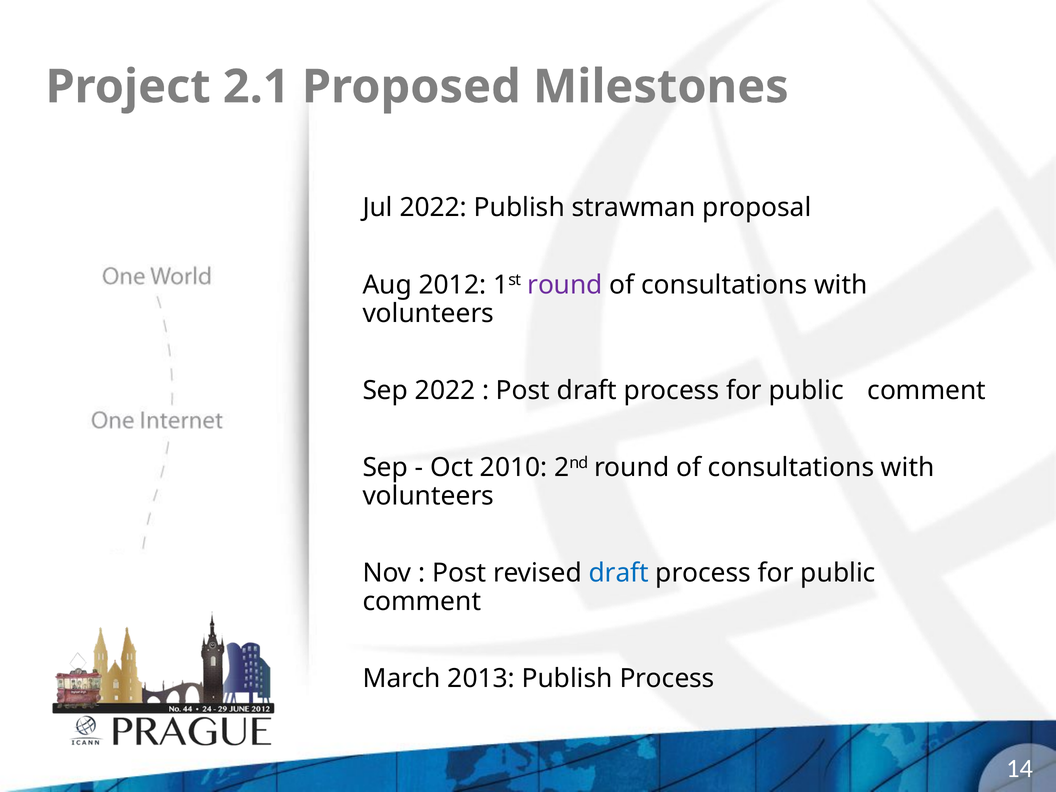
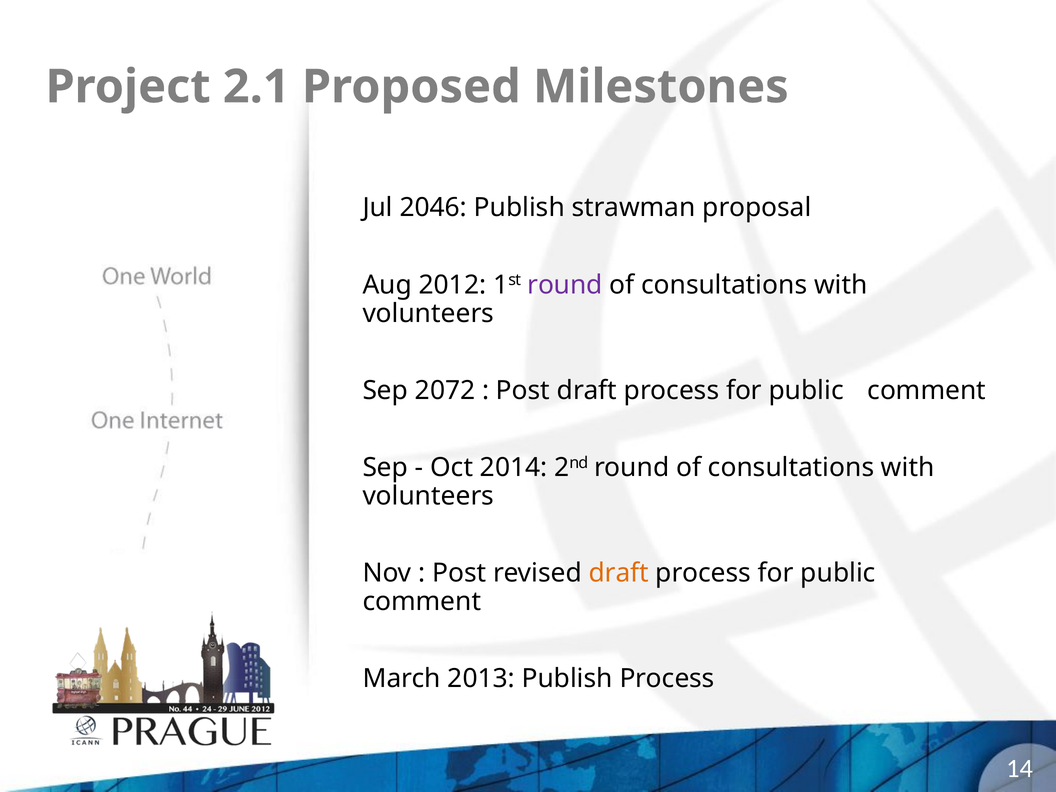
Jul 2022: 2022 -> 2046
Sep 2022: 2022 -> 2072
2010: 2010 -> 2014
draft at (619, 573) colour: blue -> orange
